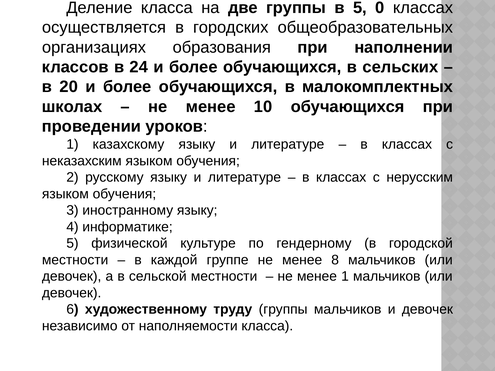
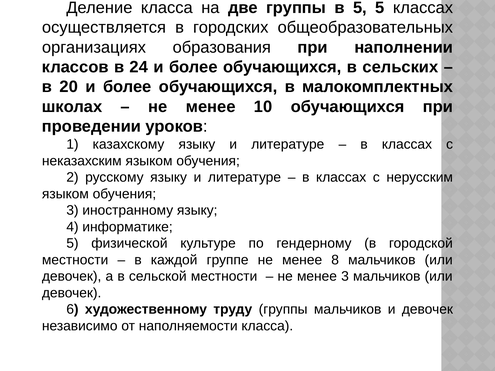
5 0: 0 -> 5
менее 1: 1 -> 3
